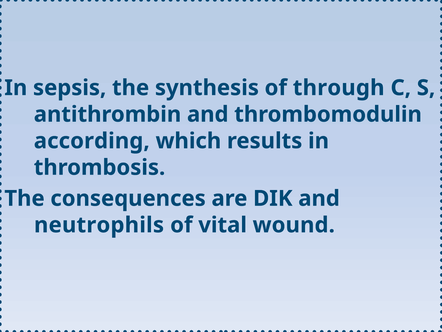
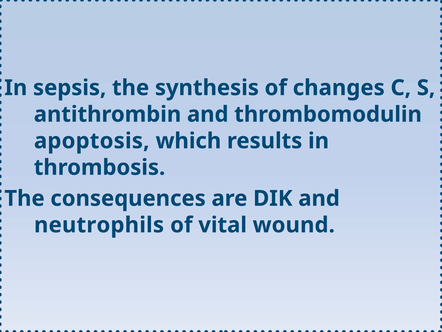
through: through -> changes
according: according -> apoptosis
